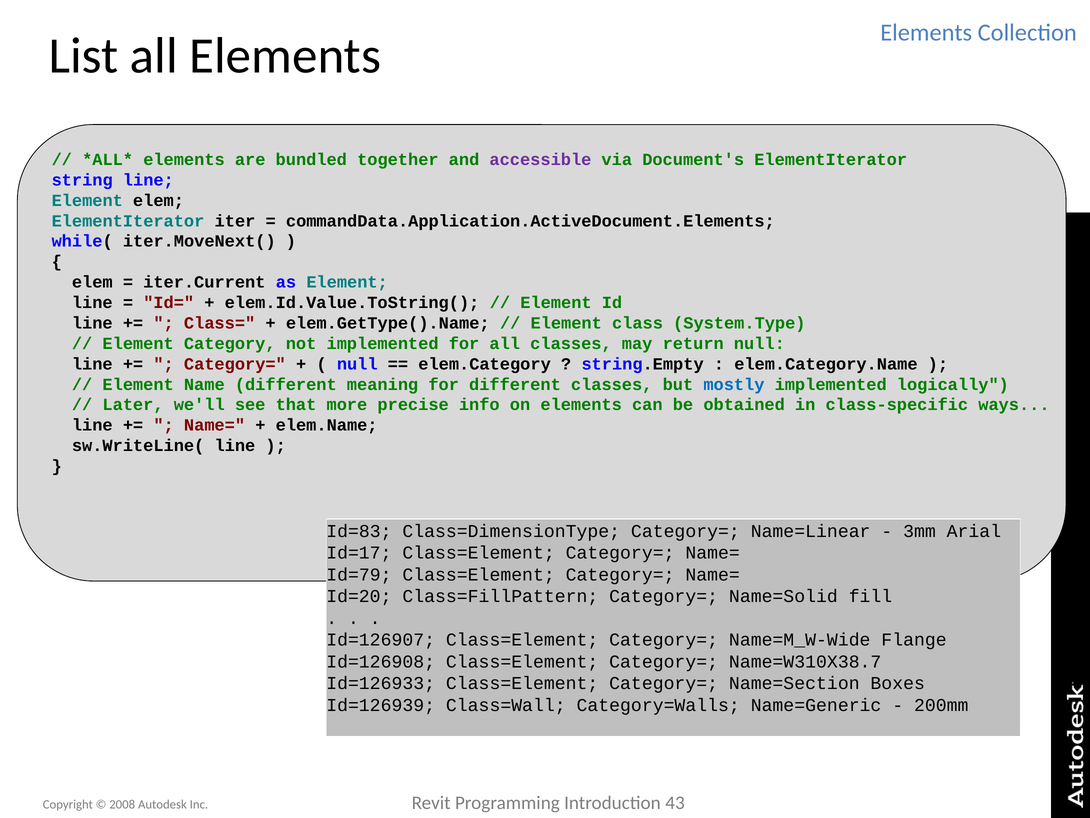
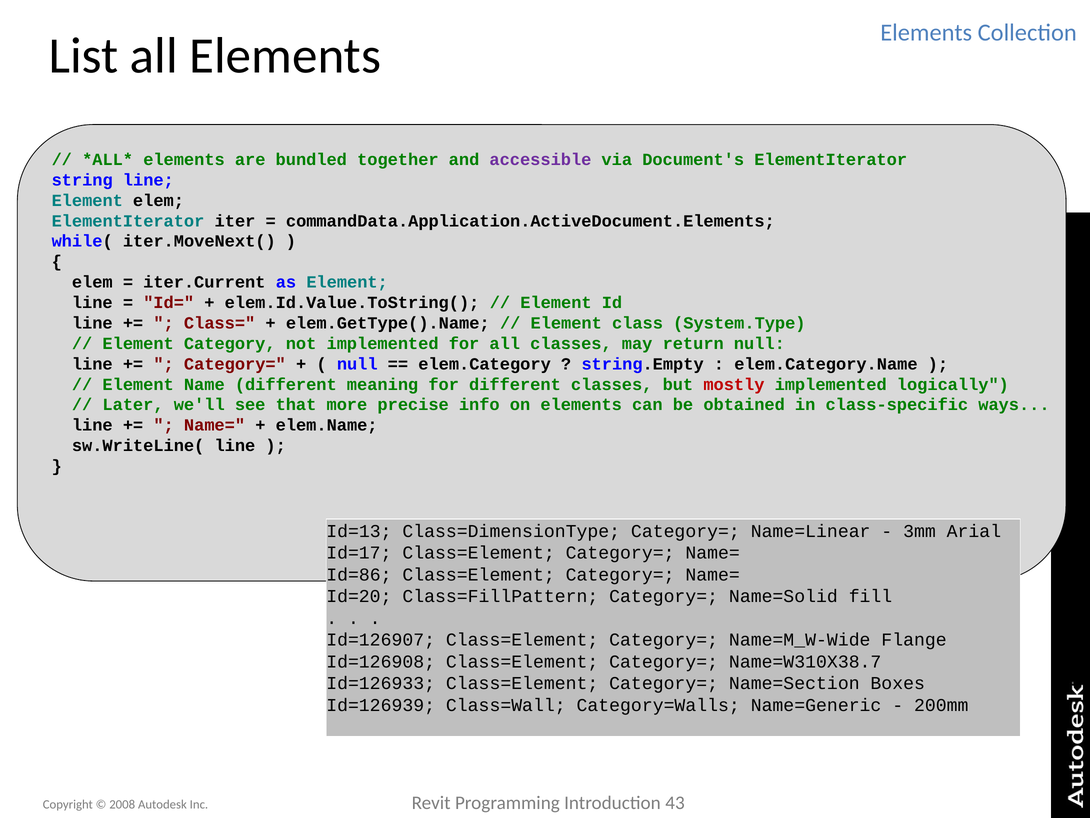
mostly colour: blue -> red
Id=83: Id=83 -> Id=13
Id=79: Id=79 -> Id=86
